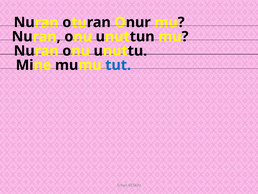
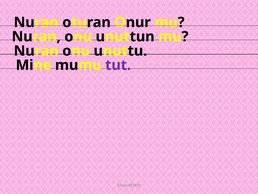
tut colour: blue -> purple
